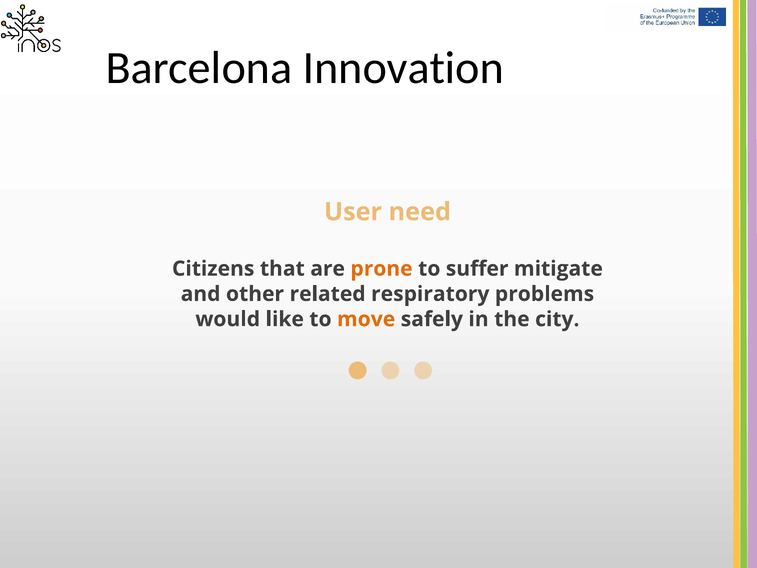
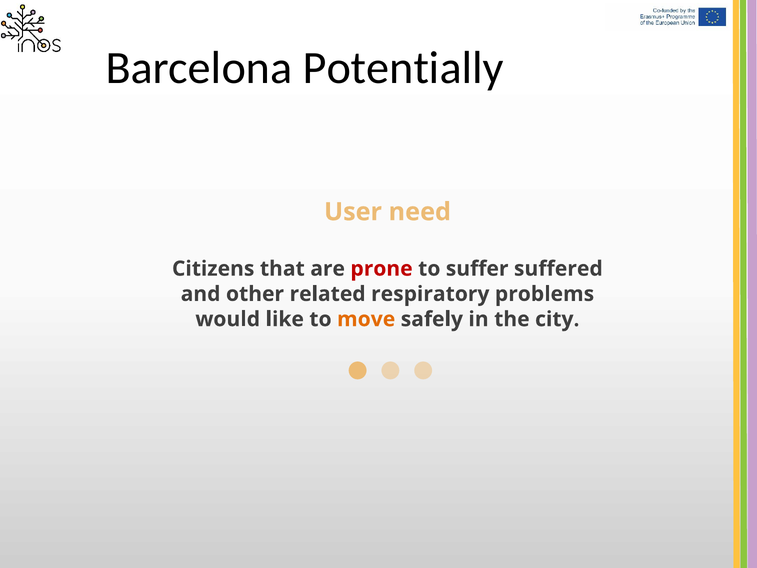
Innovation: Innovation -> Potentially
prone colour: orange -> red
mitigate: mitigate -> suffered
